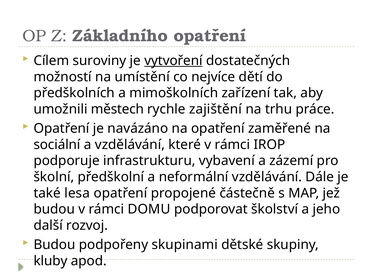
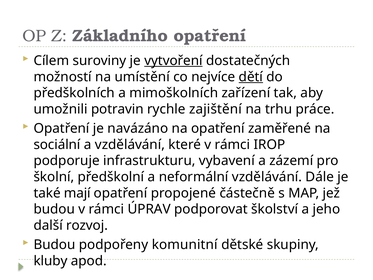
dětí underline: none -> present
městech: městech -> potravin
lesa: lesa -> mají
DOMU: DOMU -> ÚPRAV
skupinami: skupinami -> komunitní
